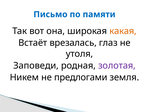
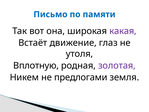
какая colour: orange -> purple
врезалась: врезалась -> движение
Заповеди: Заповеди -> Вплотную
